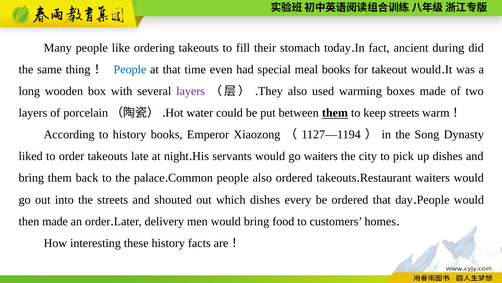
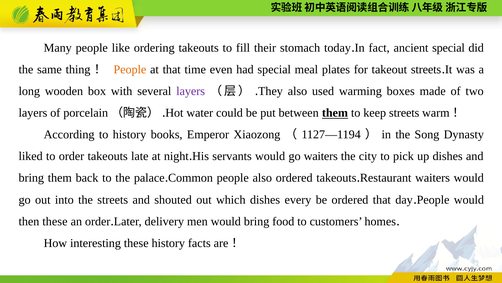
ancient during: during -> special
People at (130, 70) colour: blue -> orange
meal books: books -> plates
takeout would: would -> streets
then made: made -> these
